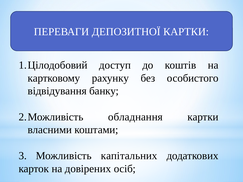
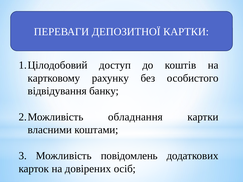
капітальних: капітальних -> повідомлень
